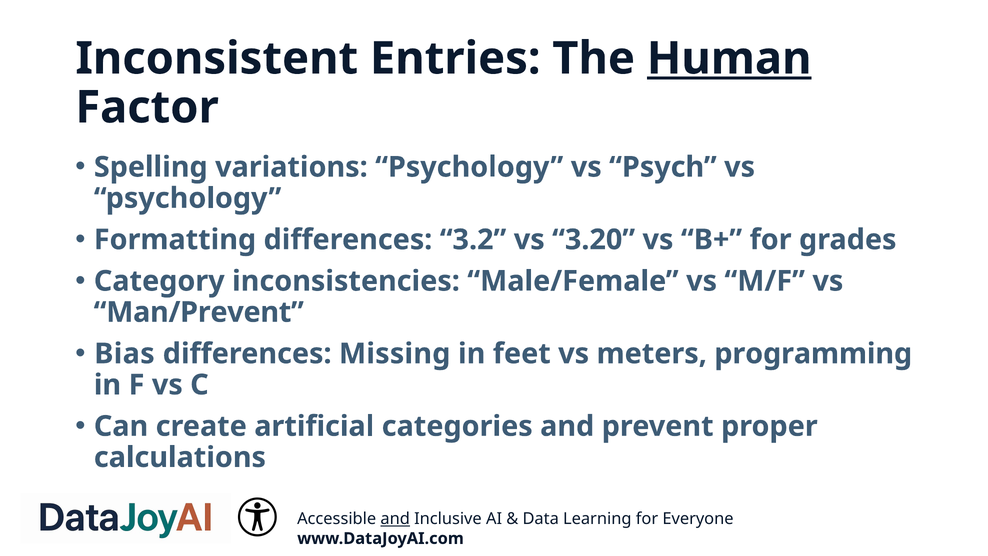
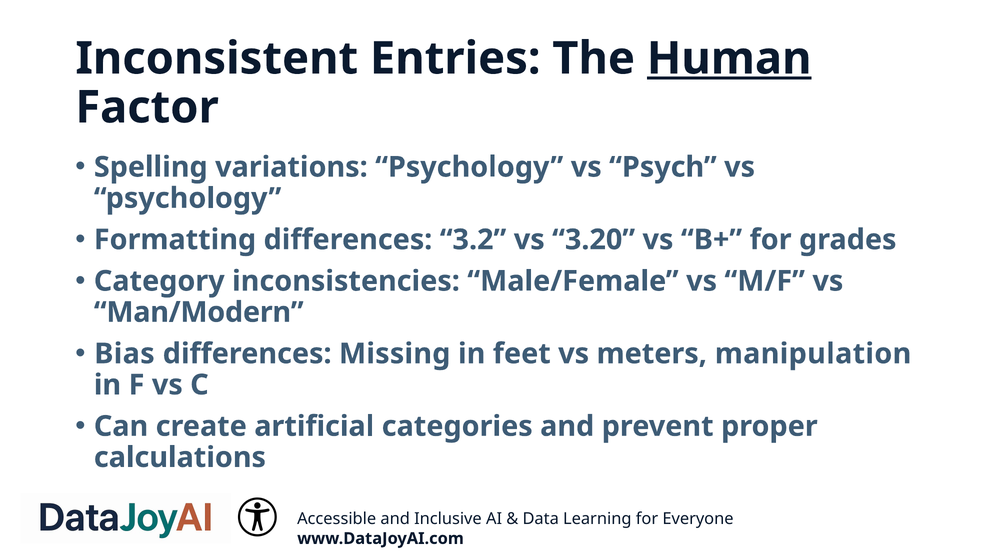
Man/Prevent: Man/Prevent -> Man/Modern
programming: programming -> manipulation
and at (395, 519) underline: present -> none
